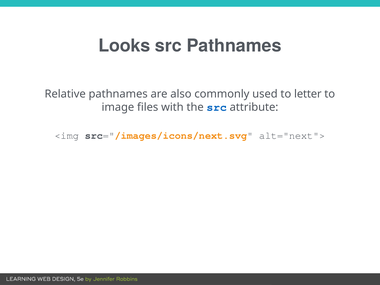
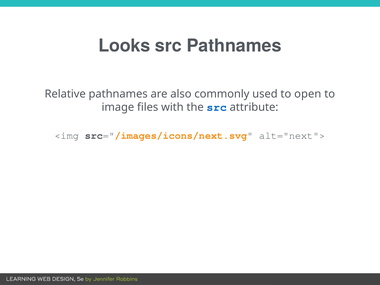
letter: letter -> open
